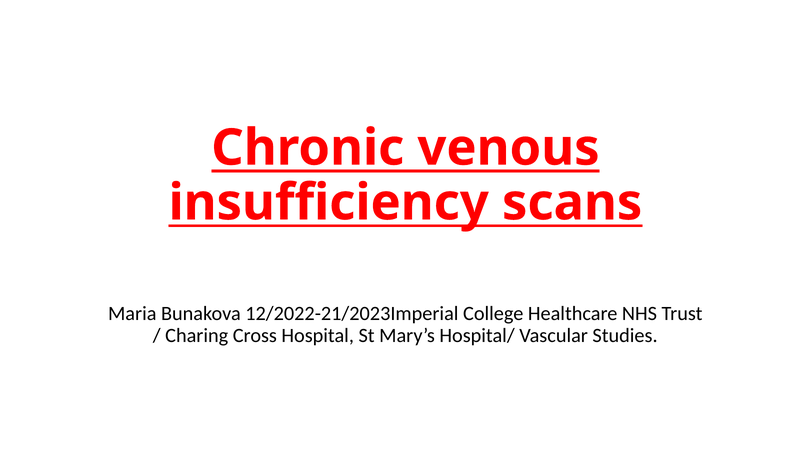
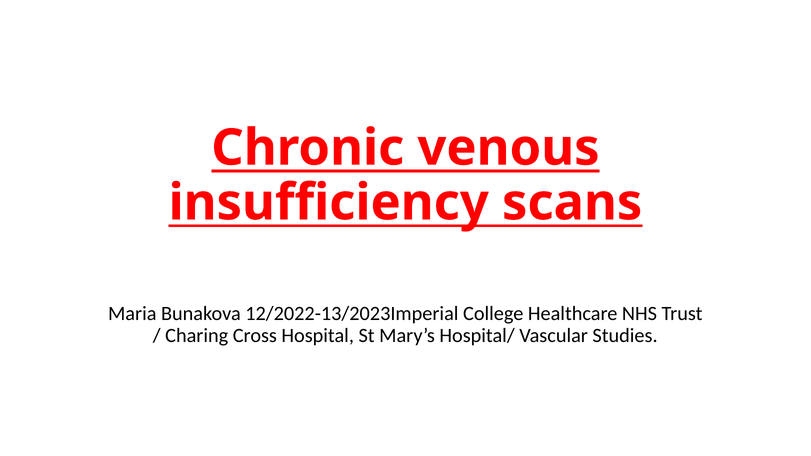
12/2022-21/2023Imperial: 12/2022-21/2023Imperial -> 12/2022-13/2023Imperial
